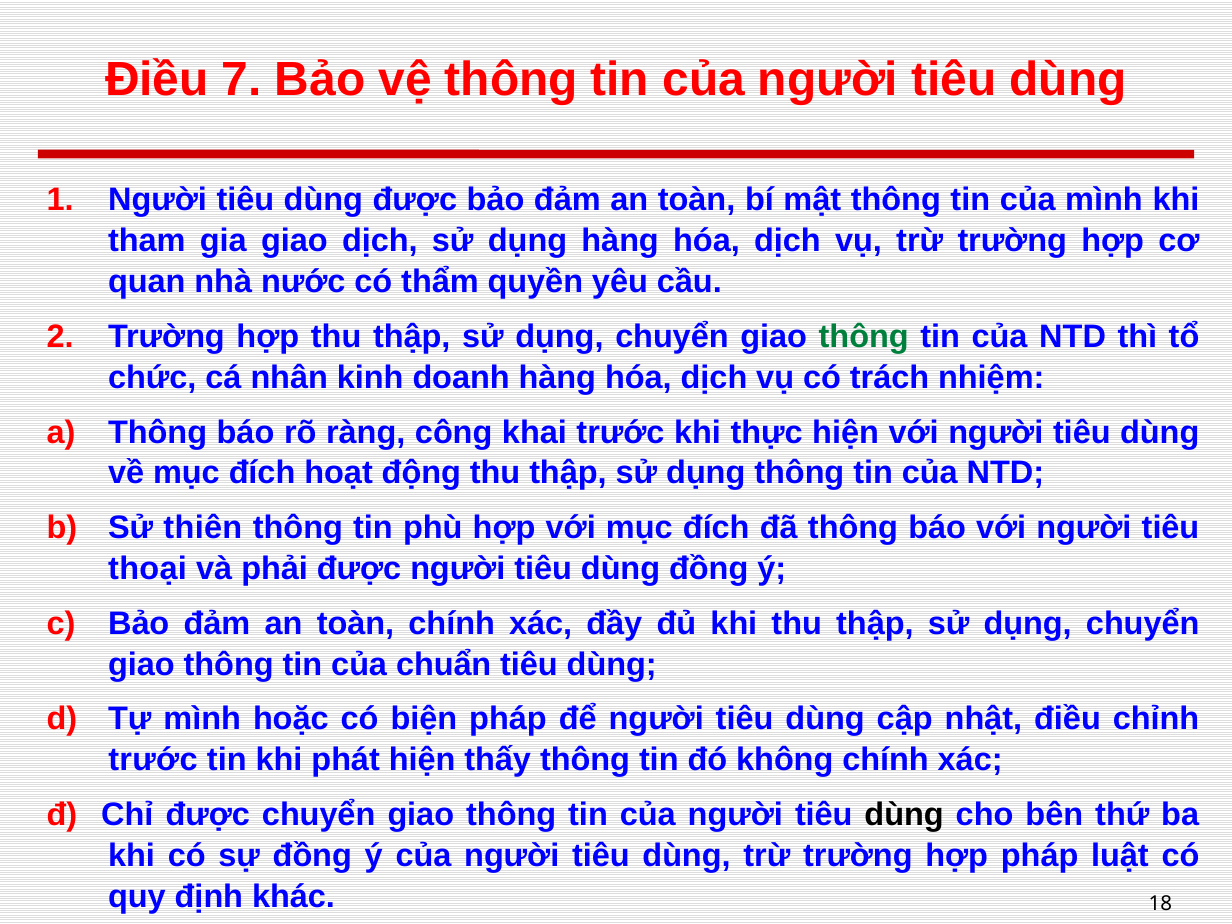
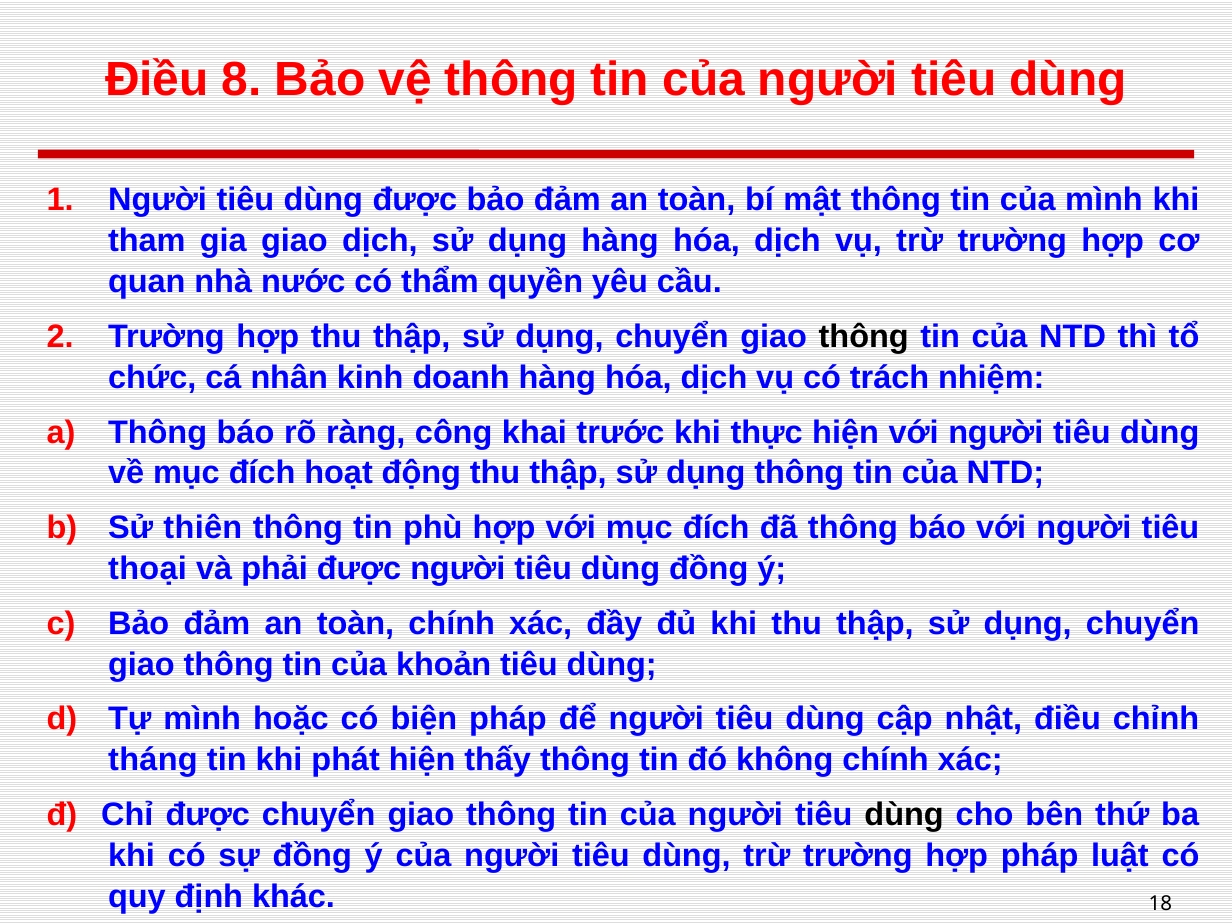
7: 7 -> 8
thông at (864, 337) colour: green -> black
chuẩn: chuẩn -> khoản
trước at (153, 760): trước -> tháng
